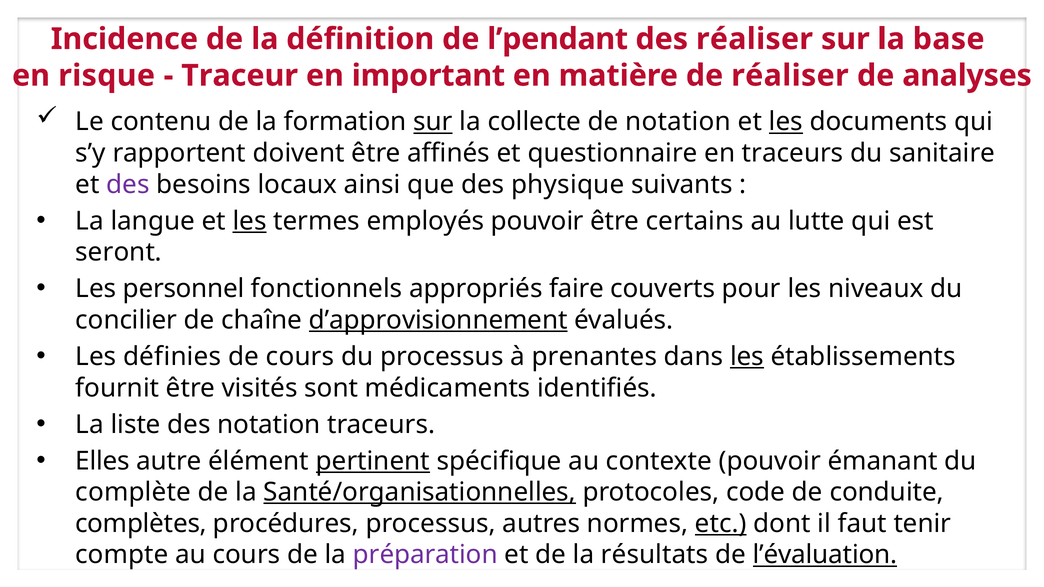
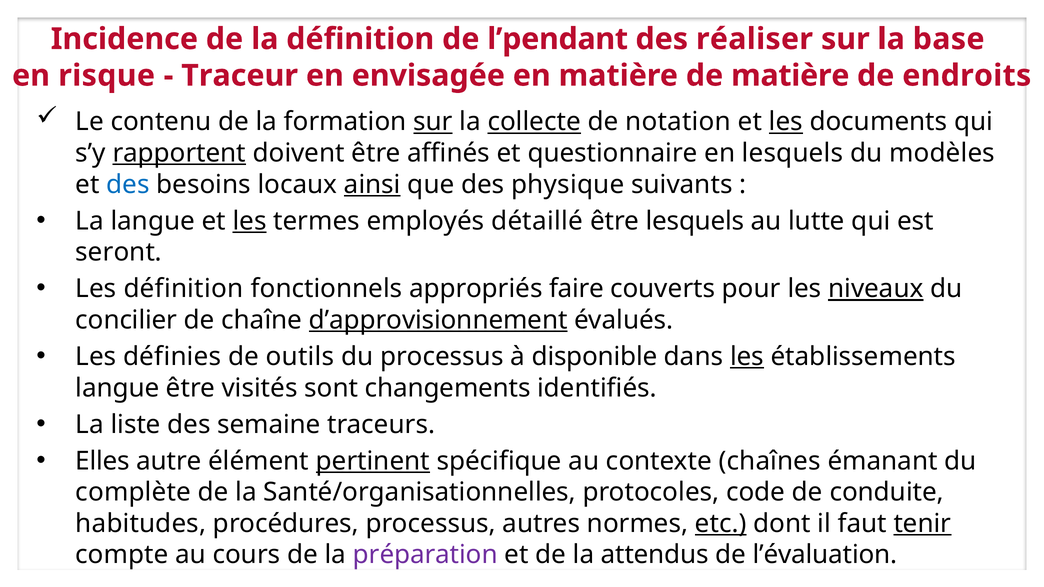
important: important -> envisagée
de réaliser: réaliser -> matière
analyses: analyses -> endroits
collecte underline: none -> present
rapportent underline: none -> present
en traceurs: traceurs -> lesquels
sanitaire: sanitaire -> modèles
des at (128, 185) colour: purple -> blue
ainsi underline: none -> present
employés pouvoir: pouvoir -> détaillé
être certains: certains -> lesquels
Les personnel: personnel -> définition
niveaux underline: none -> present
de cours: cours -> outils
prenantes: prenantes -> disponible
fournit at (117, 388): fournit -> langue
médicaments: médicaments -> changements
des notation: notation -> semaine
contexte pouvoir: pouvoir -> chaînes
Santé/organisationnelles underline: present -> none
complètes: complètes -> habitudes
tenir underline: none -> present
résultats: résultats -> attendus
l’évaluation underline: present -> none
